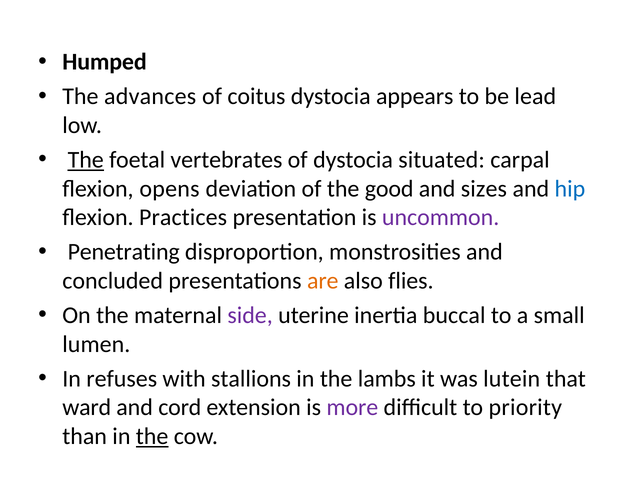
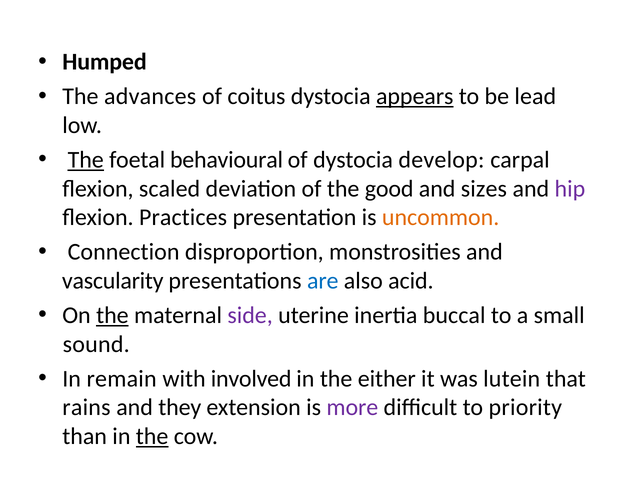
appears underline: none -> present
vertebrates: vertebrates -> behavioural
situated: situated -> develop
opens: opens -> scaled
hip colour: blue -> purple
uncommon colour: purple -> orange
Penetrating: Penetrating -> Connection
concluded: concluded -> vascularity
are colour: orange -> blue
flies: flies -> acid
the at (112, 315) underline: none -> present
lumen: lumen -> sound
refuses: refuses -> remain
stallions: stallions -> involved
lambs: lambs -> either
ward: ward -> rains
cord: cord -> they
